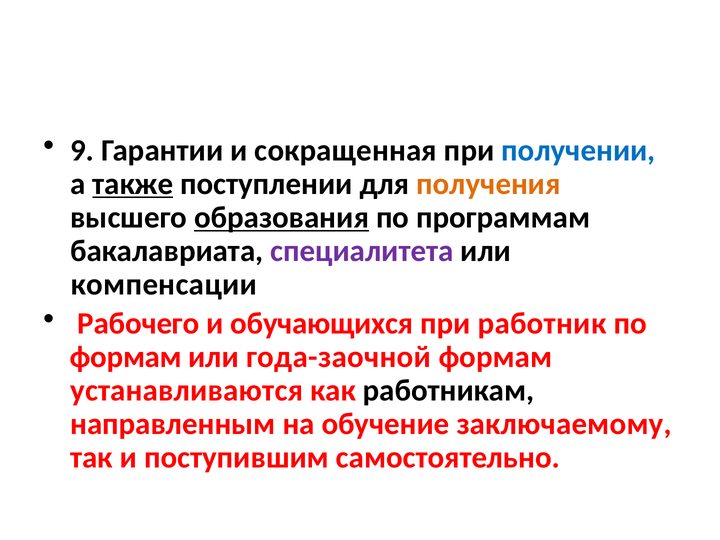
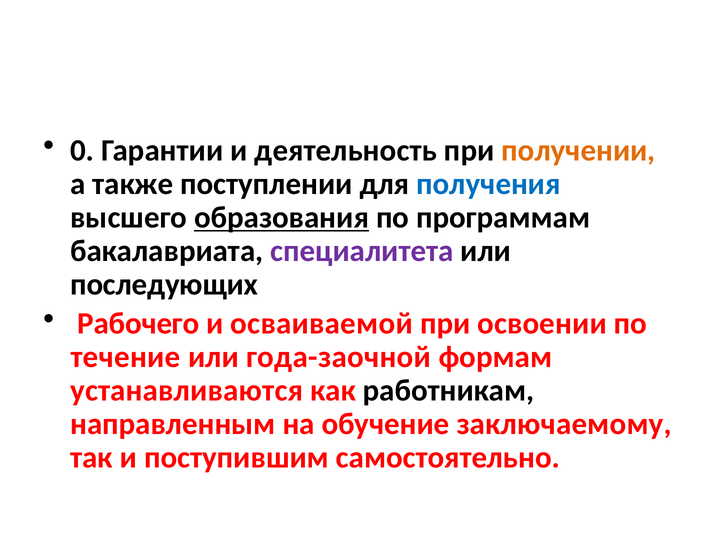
9: 9 -> 0
сокращенная: сокращенная -> деятельность
получении colour: blue -> orange
также underline: present -> none
получения colour: orange -> blue
компенсации: компенсации -> последующих
обучающихся: обучающихся -> осваиваемой
работник: работник -> освоении
формам at (126, 357): формам -> течение
